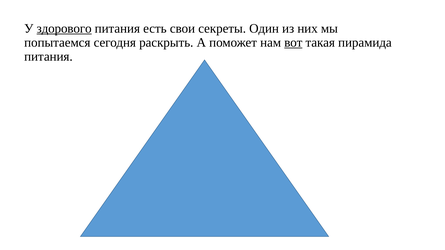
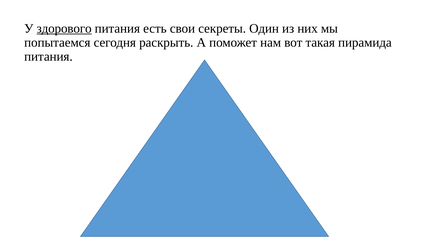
вот underline: present -> none
